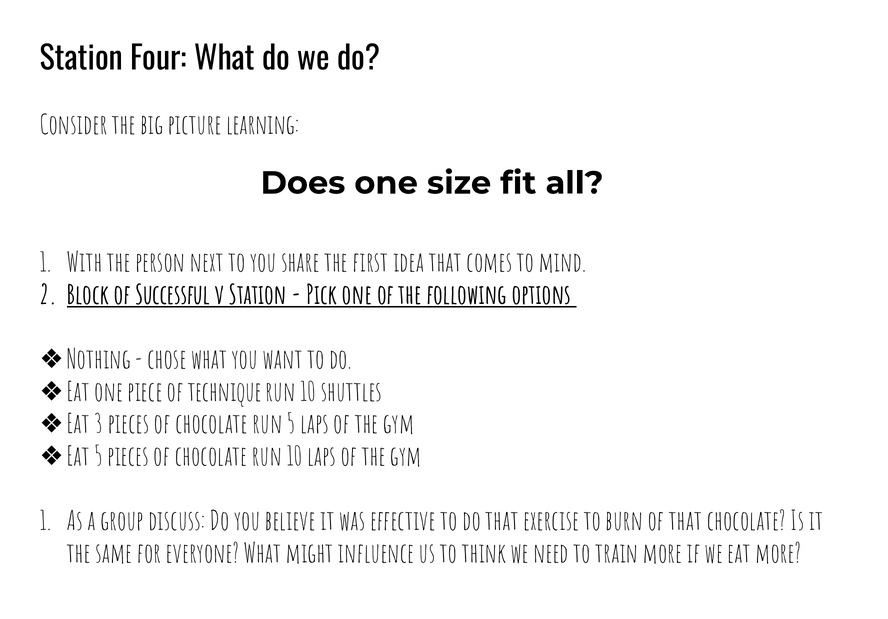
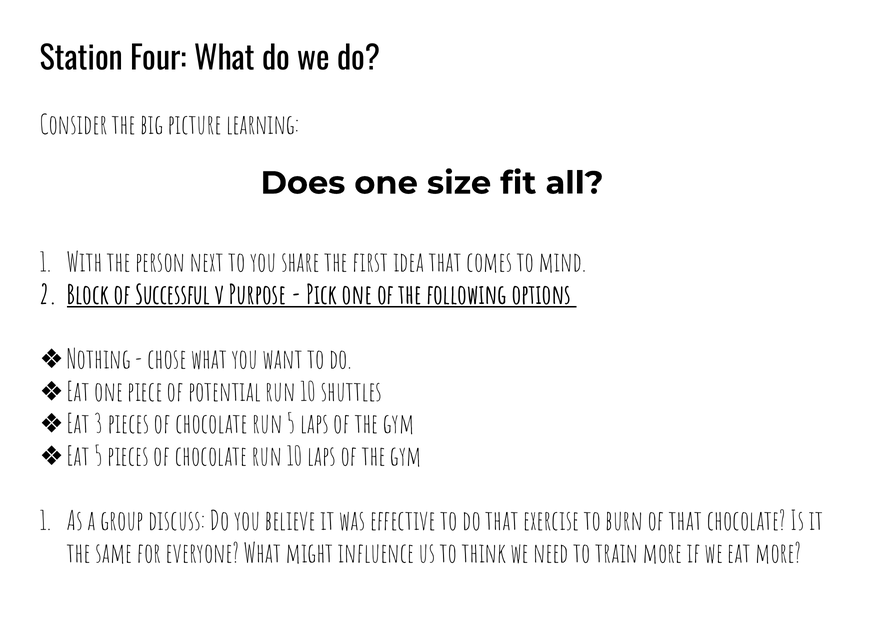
v Station: Station -> Purpose
technique: technique -> potential
